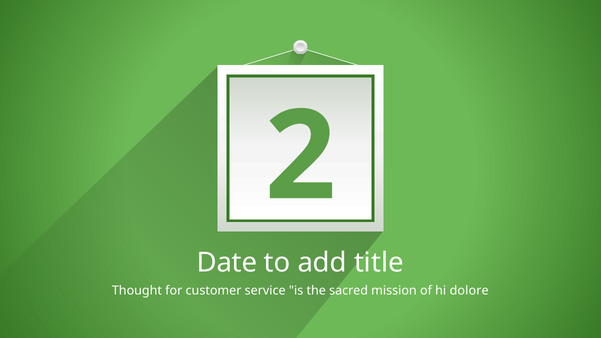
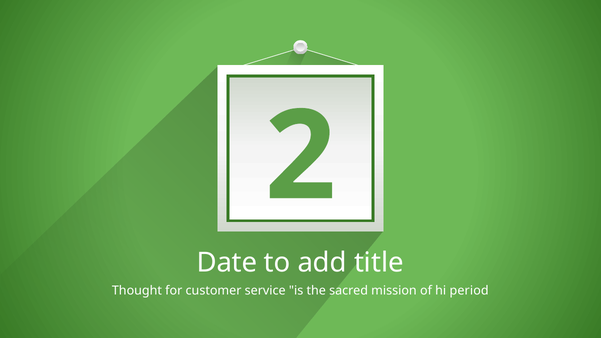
dolore: dolore -> period
